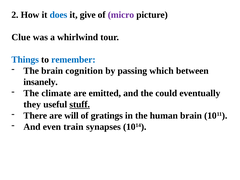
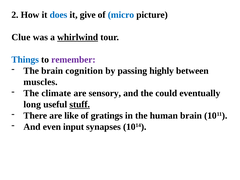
micro colour: purple -> blue
whirlwind underline: none -> present
remember colour: blue -> purple
which: which -> highly
insanely: insanely -> muscles
emitted: emitted -> sensory
they: they -> long
will: will -> like
train: train -> input
